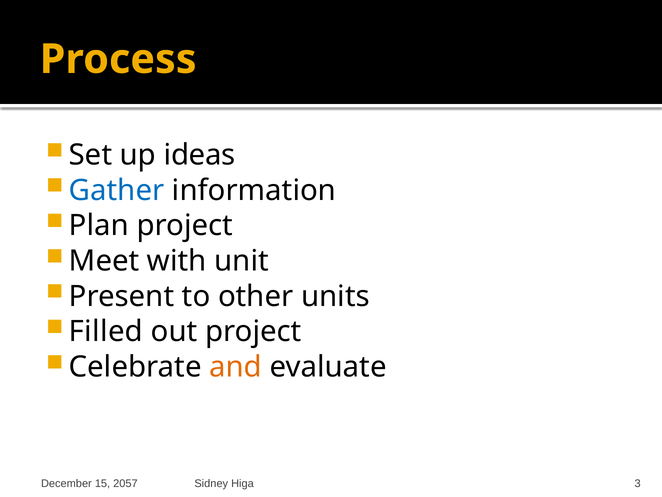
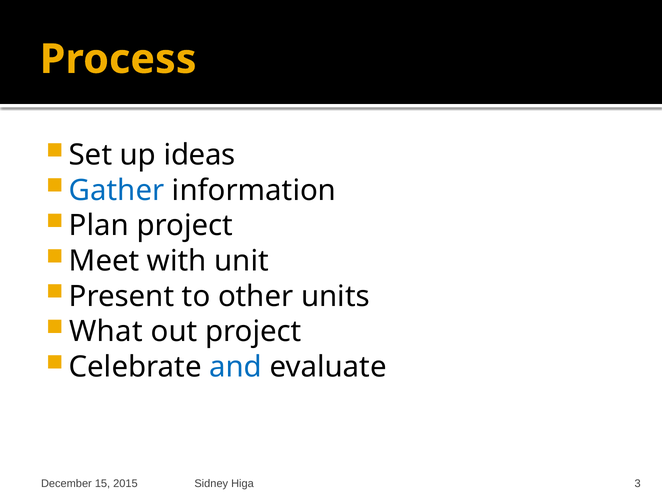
Filled: Filled -> What
and colour: orange -> blue
2057: 2057 -> 2015
